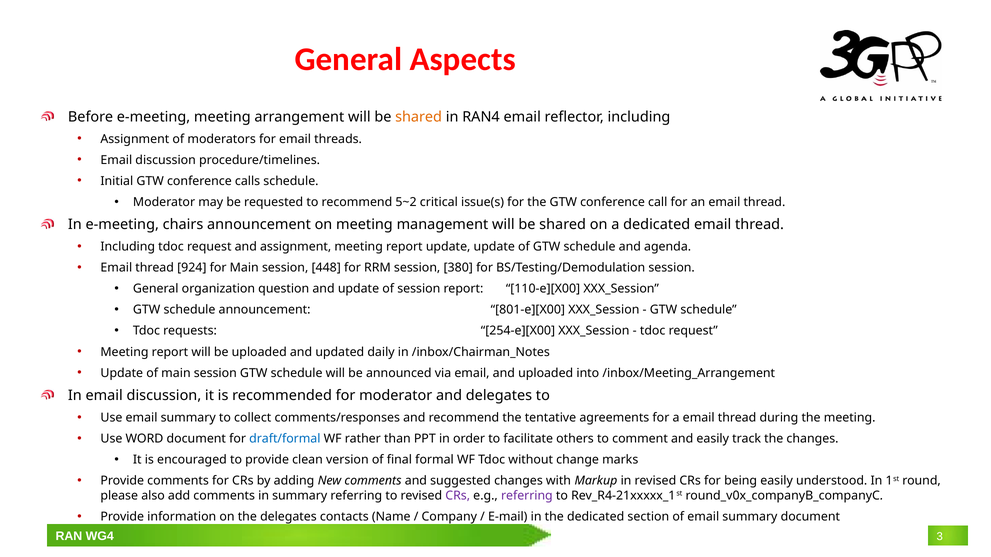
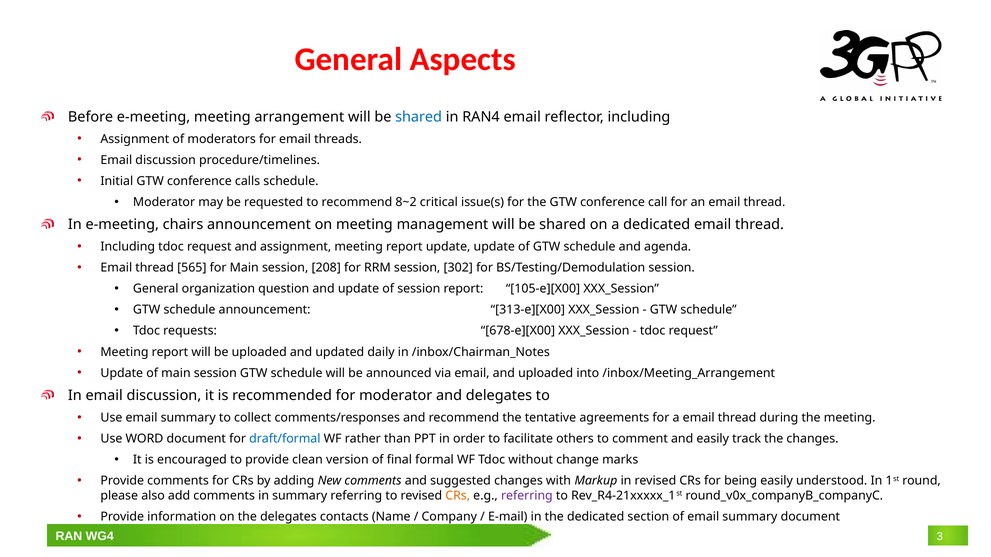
shared at (419, 117) colour: orange -> blue
5~2: 5~2 -> 8~2
924: 924 -> 565
448: 448 -> 208
380: 380 -> 302
110-e][X00: 110-e][X00 -> 105-e][X00
801-e][X00: 801-e][X00 -> 313-e][X00
254-e][X00: 254-e][X00 -> 678-e][X00
CRs at (458, 496) colour: purple -> orange
